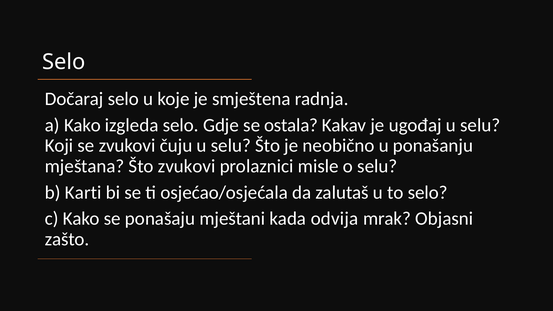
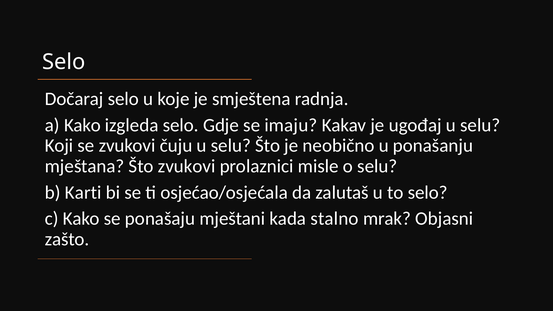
ostala: ostala -> imaju
odvija: odvija -> stalno
